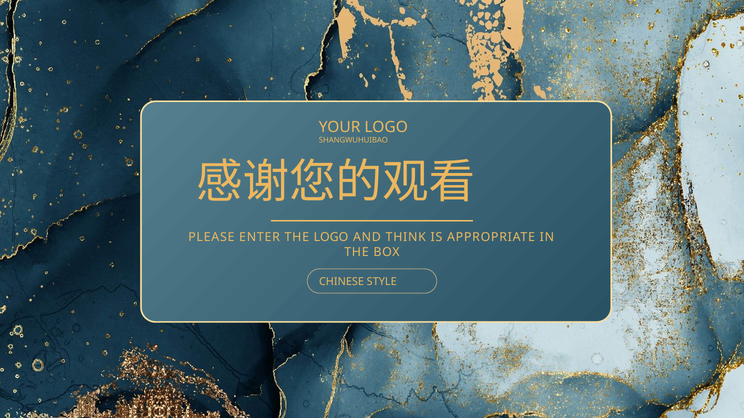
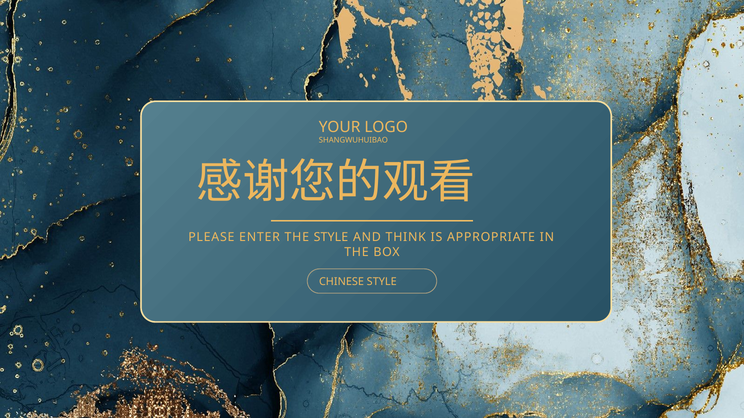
THE LOGO: LOGO -> STYLE
